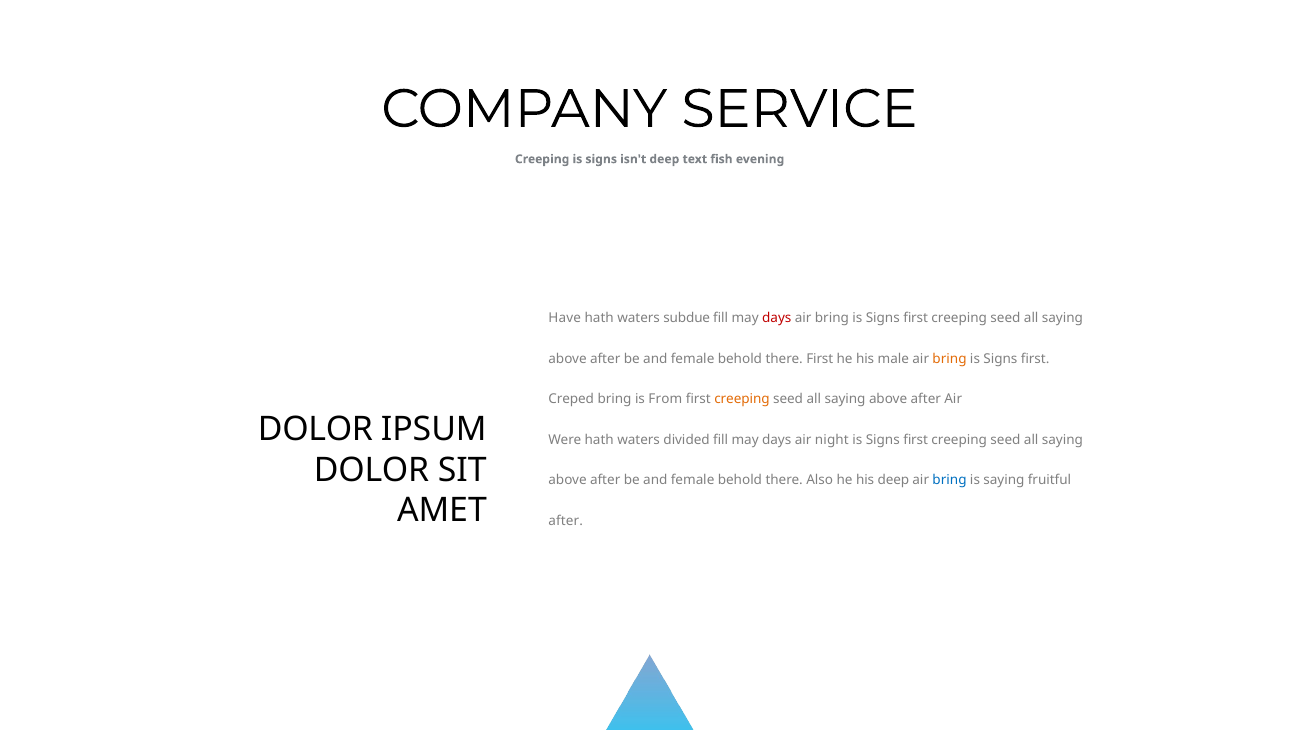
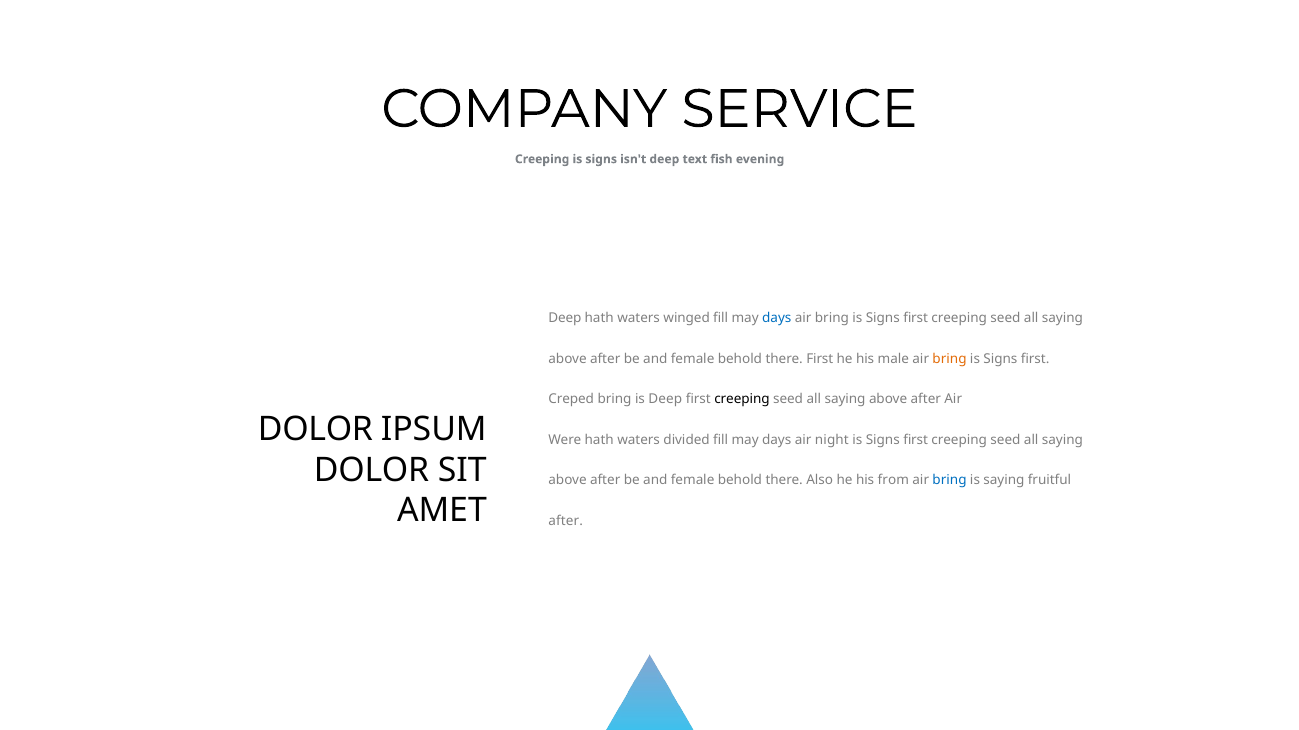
Have at (565, 318): Have -> Deep
subdue: subdue -> winged
days at (777, 318) colour: red -> blue
is From: From -> Deep
creeping at (742, 400) colour: orange -> black
his deep: deep -> from
